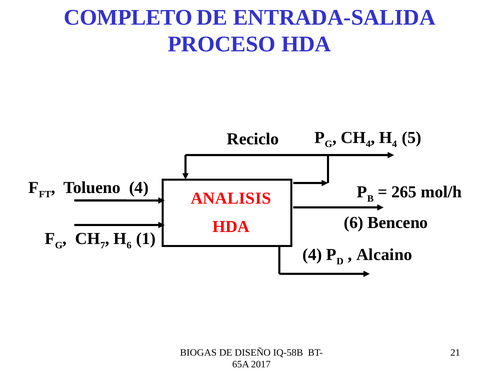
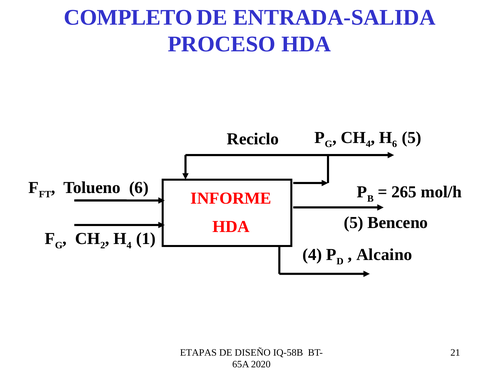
4 at (395, 144): 4 -> 6
Tolueno 4: 4 -> 6
ANALISIS: ANALISIS -> INFORME
HDA 6: 6 -> 5
7: 7 -> 2
6 at (129, 245): 6 -> 4
BIOGAS: BIOGAS -> ETAPAS
2017: 2017 -> 2020
